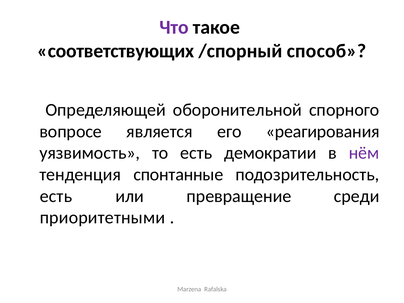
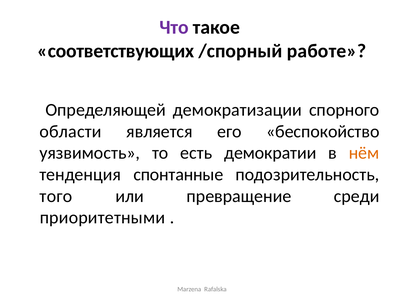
способ: способ -> работе
оборонительной: оборонительной -> демократизации
вопросе: вопросе -> области
реагирования: реагирования -> беспокойство
нём colour: purple -> orange
есть at (56, 196): есть -> того
